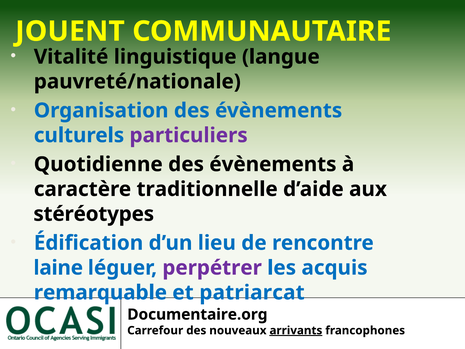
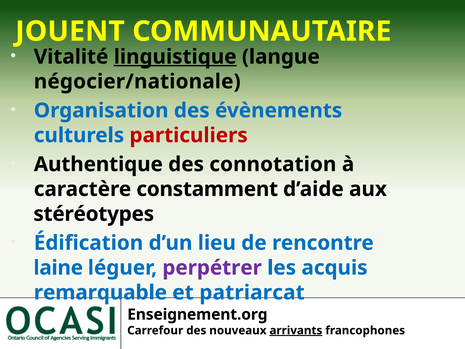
linguistique underline: none -> present
pauvreté/nationale: pauvreté/nationale -> négocier/nationale
particuliers colour: purple -> red
Quotidienne: Quotidienne -> Authentique
évènements at (273, 164): évènements -> connotation
traditionnelle: traditionnelle -> constamment
Documentaire.org: Documentaire.org -> Enseignement.org
